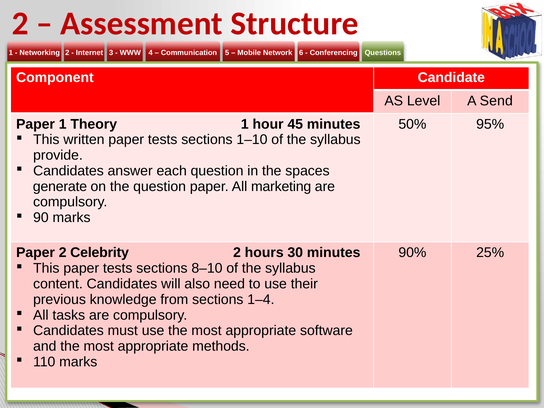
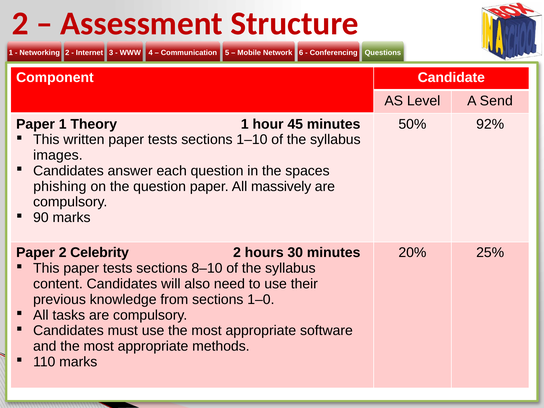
95%: 95% -> 92%
provide: provide -> images
generate: generate -> phishing
marketing: marketing -> massively
90%: 90% -> 20%
1–4: 1–4 -> 1–0
